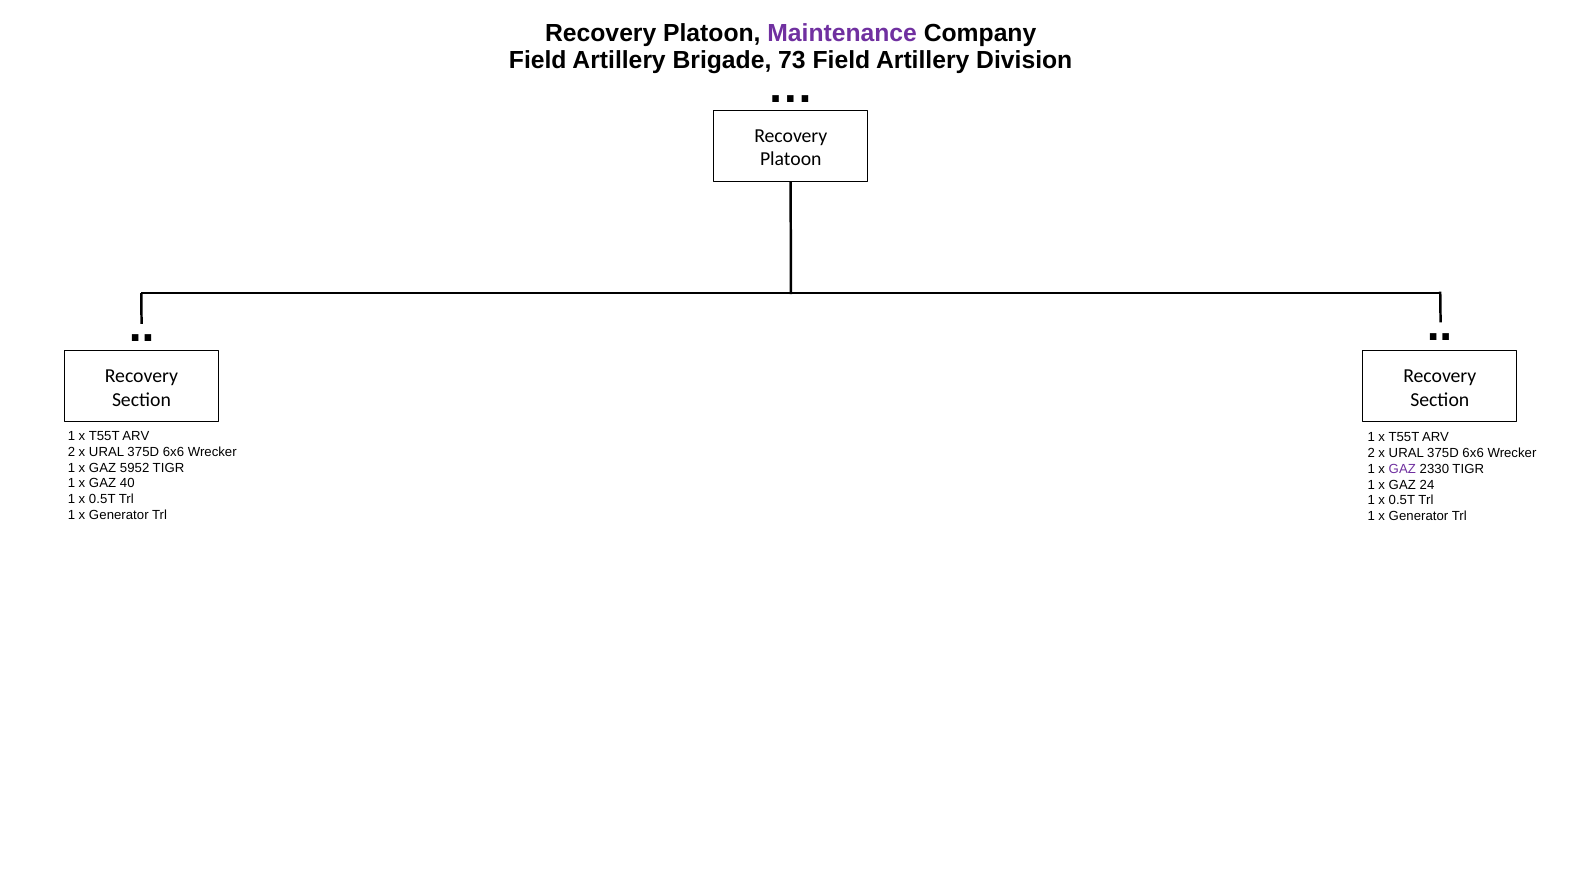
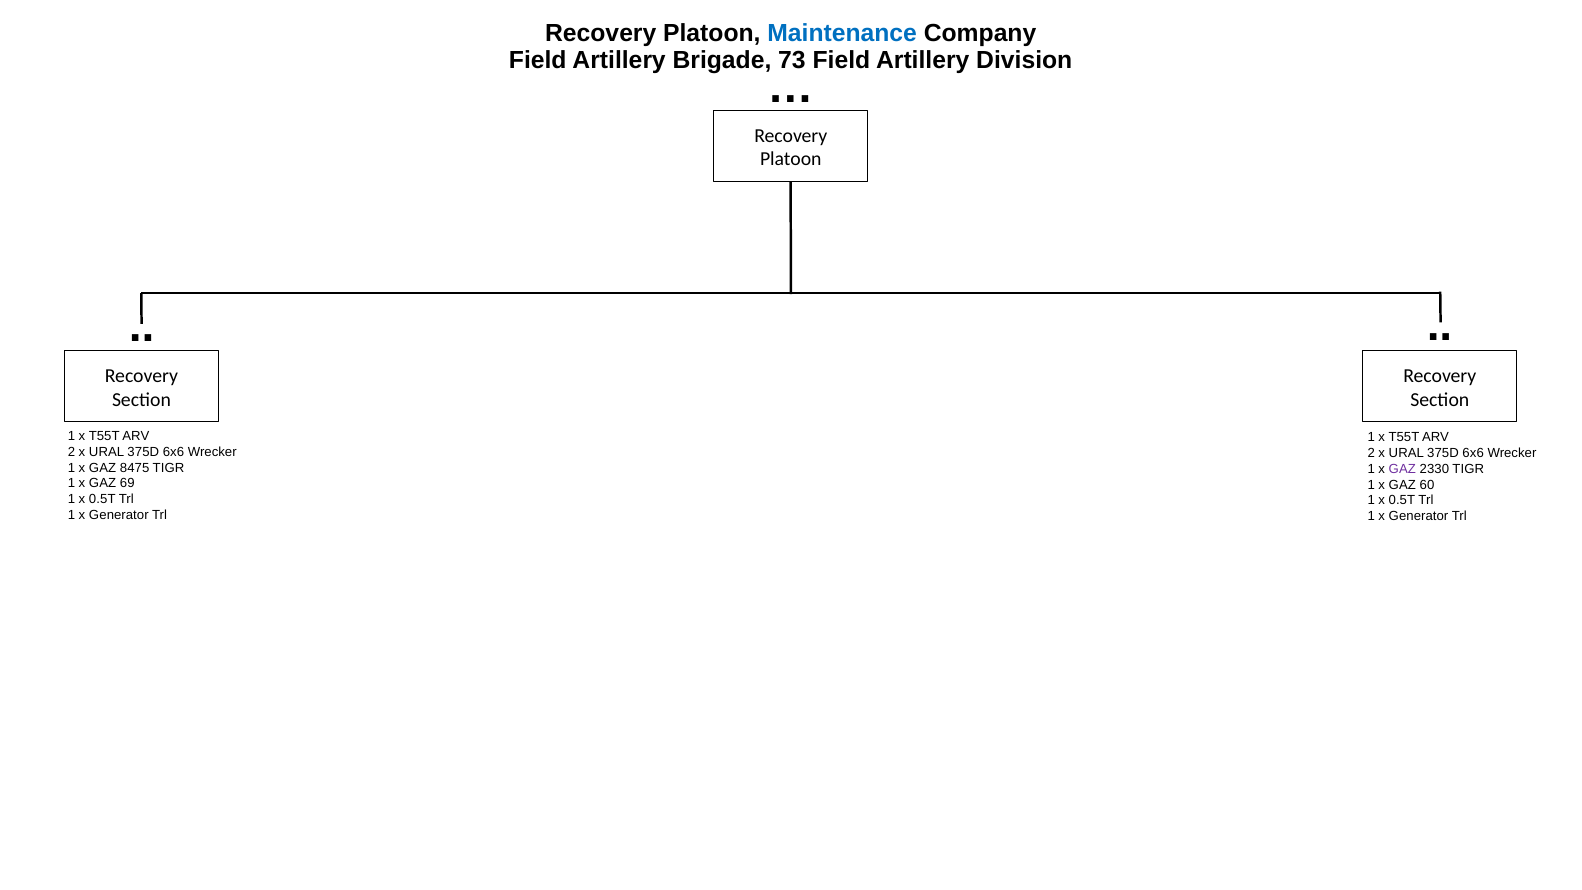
Maintenance colour: purple -> blue
5952: 5952 -> 8475
40: 40 -> 69
24: 24 -> 60
